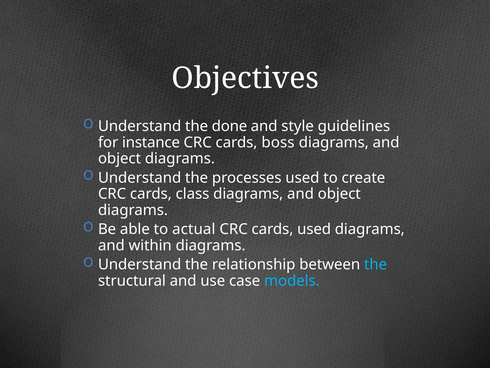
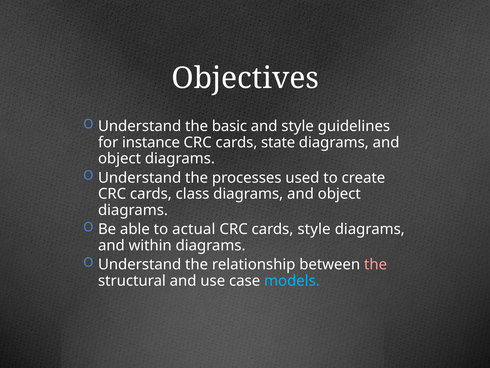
done: done -> basic
boss: boss -> state
cards used: used -> style
the at (376, 264) colour: light blue -> pink
